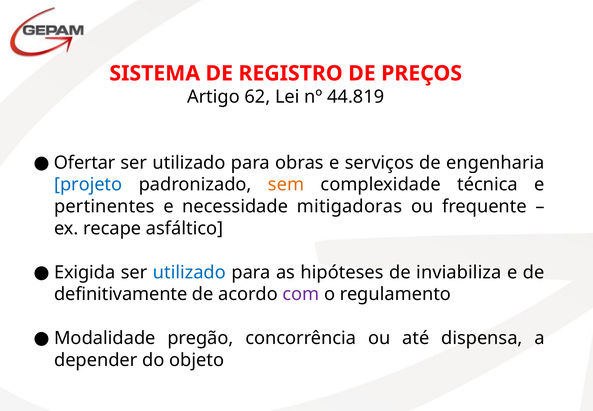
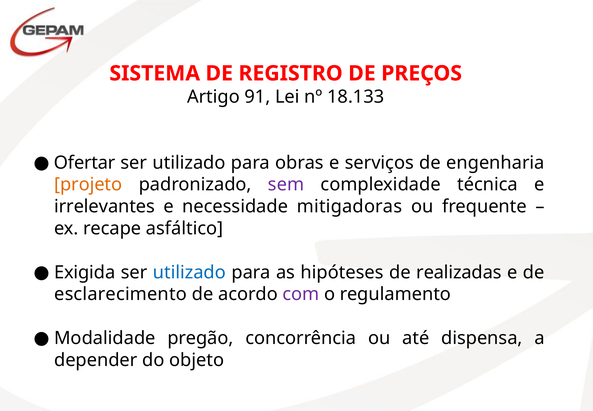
62: 62 -> 91
44.819: 44.819 -> 18.133
projeto colour: blue -> orange
sem colour: orange -> purple
pertinentes: pertinentes -> irrelevantes
inviabiliza: inviabiliza -> realizadas
definitivamente: definitivamente -> esclarecimento
